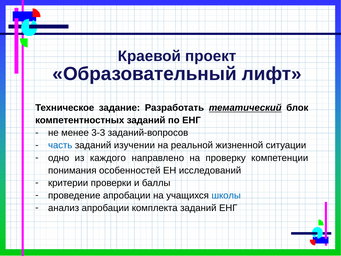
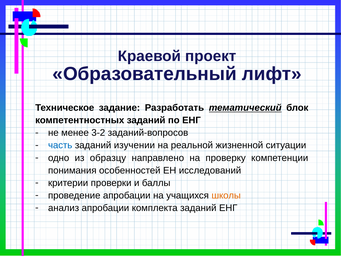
3-3: 3-3 -> 3-2
каждого: каждого -> образцу
школы colour: blue -> orange
